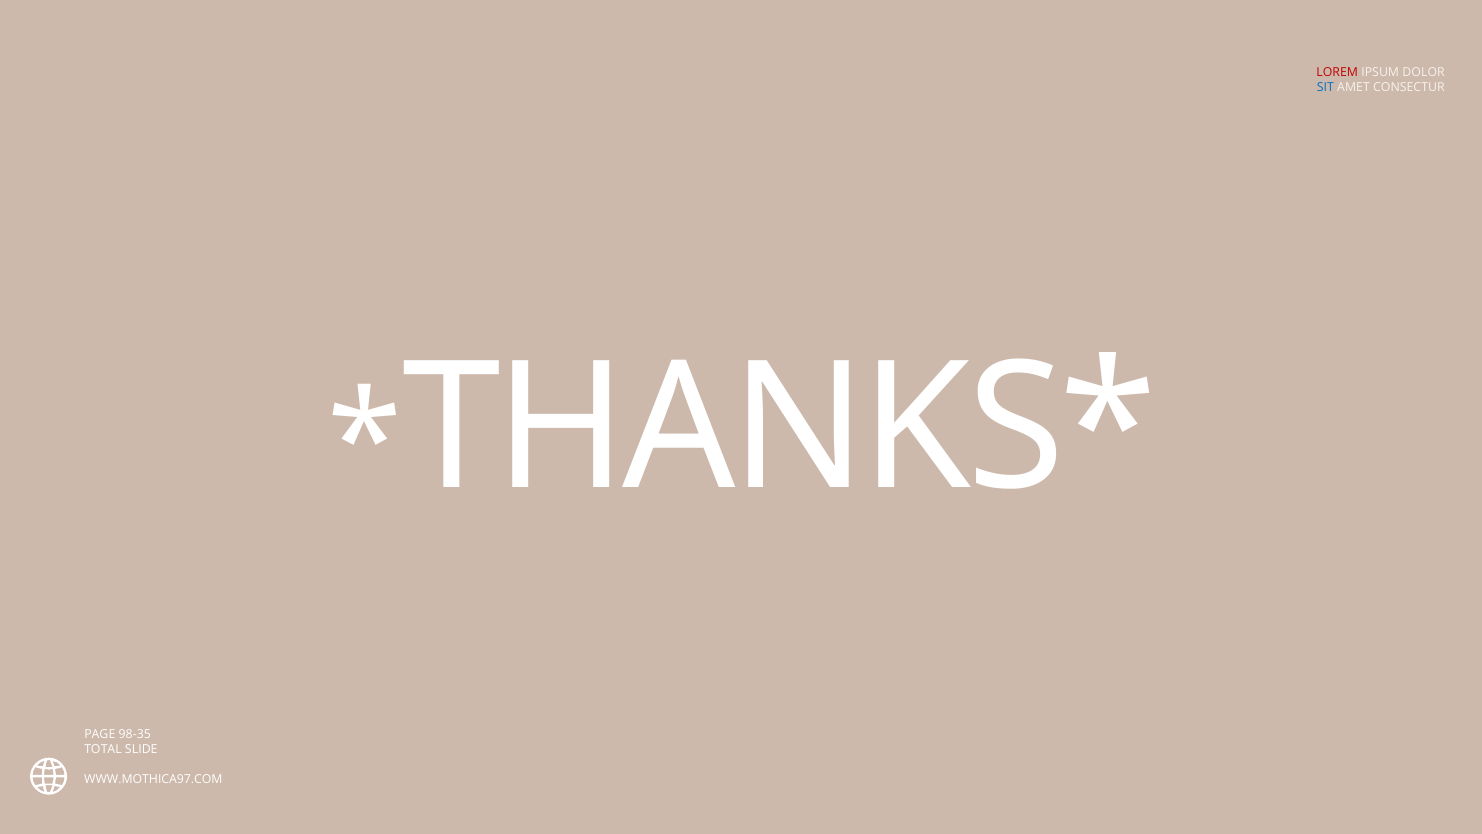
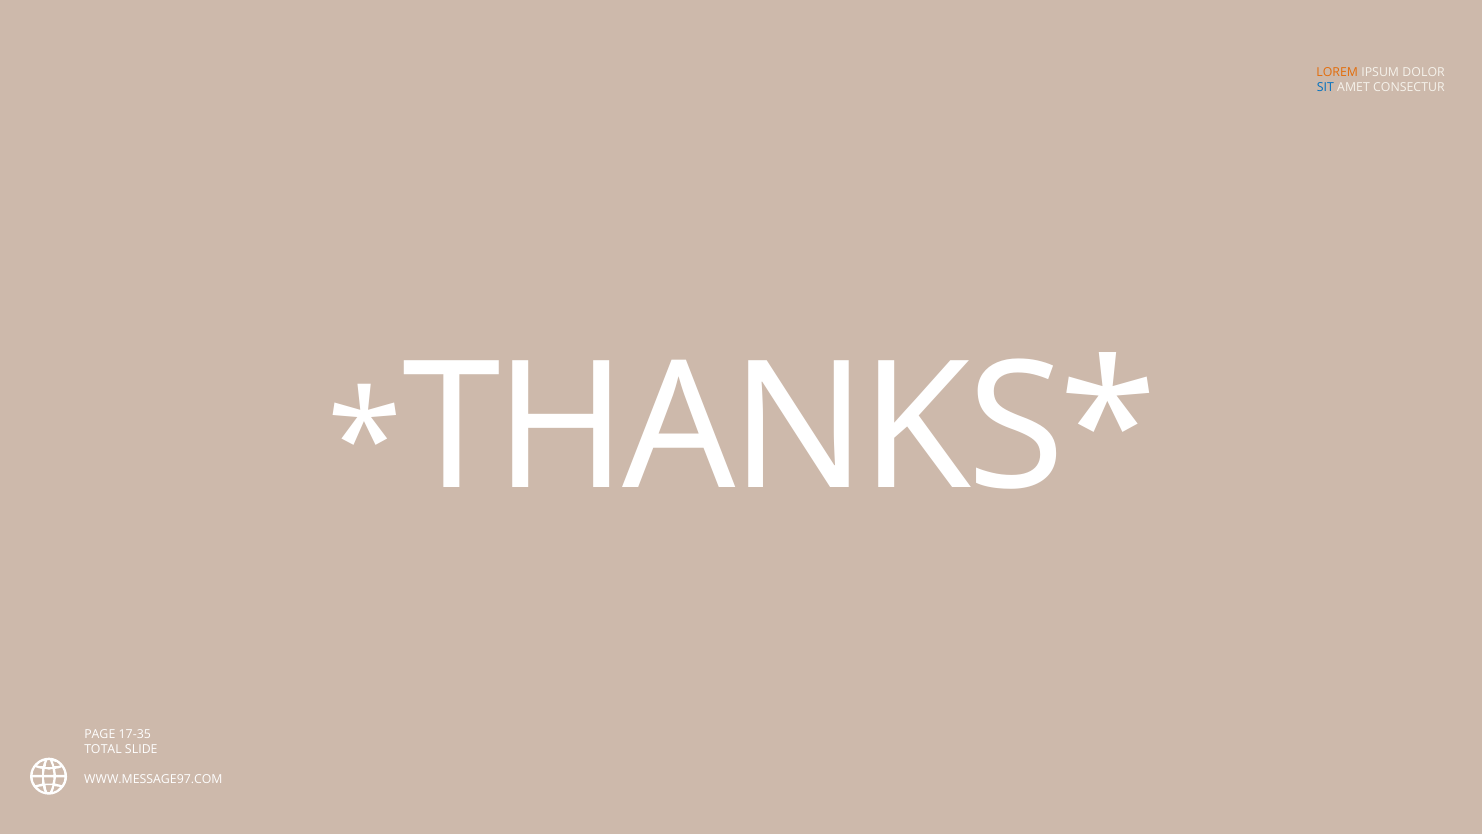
LOREM colour: red -> orange
98-35: 98-35 -> 17-35
WWW.MOTHICA97.COM: WWW.MOTHICA97.COM -> WWW.MESSAGE97.COM
